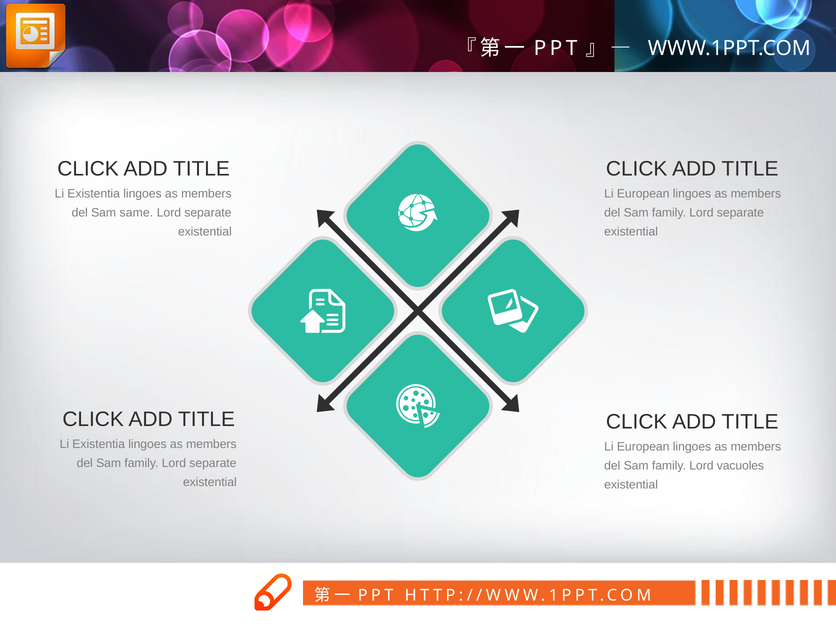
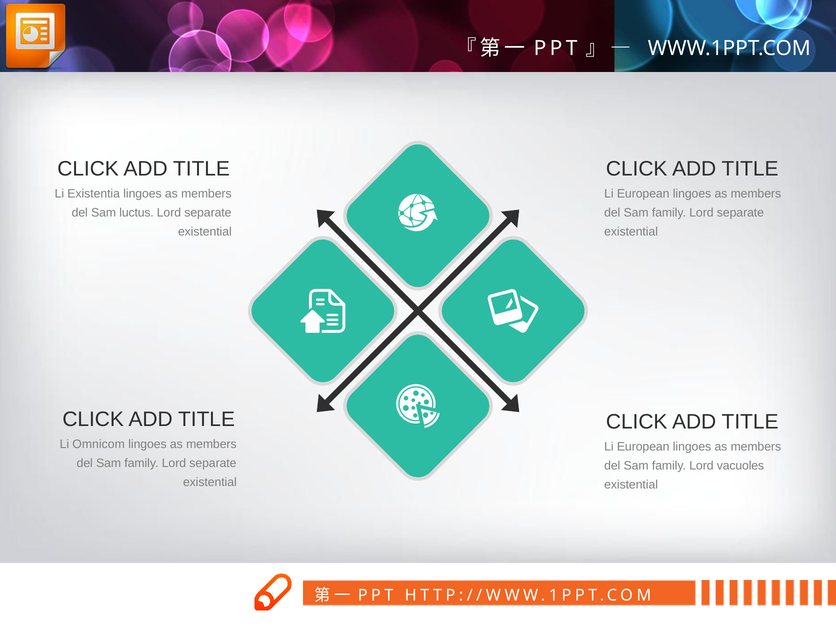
same: same -> luctus
Existentia at (99, 444): Existentia -> Omnicom
